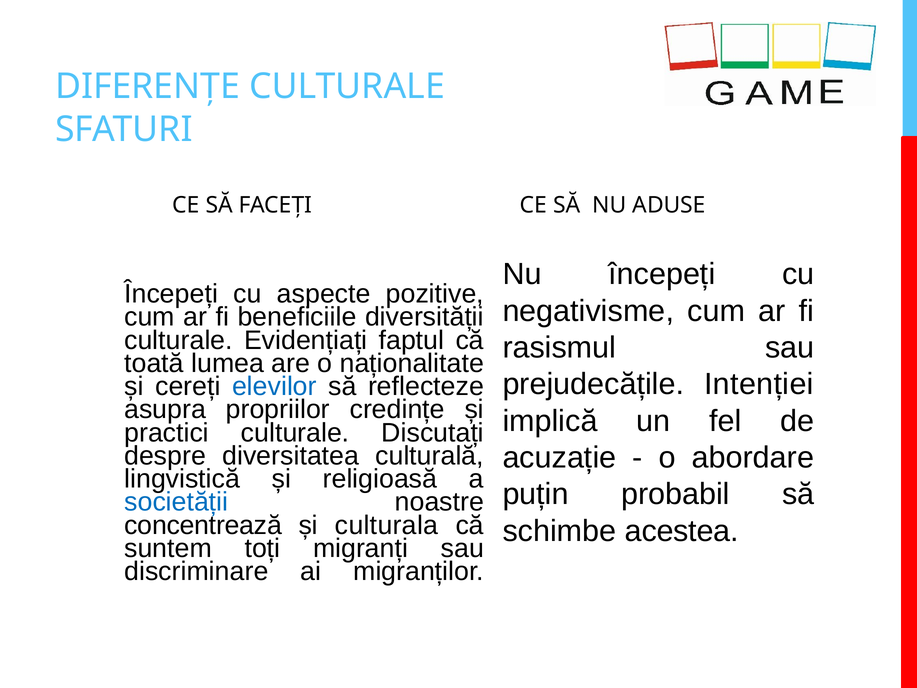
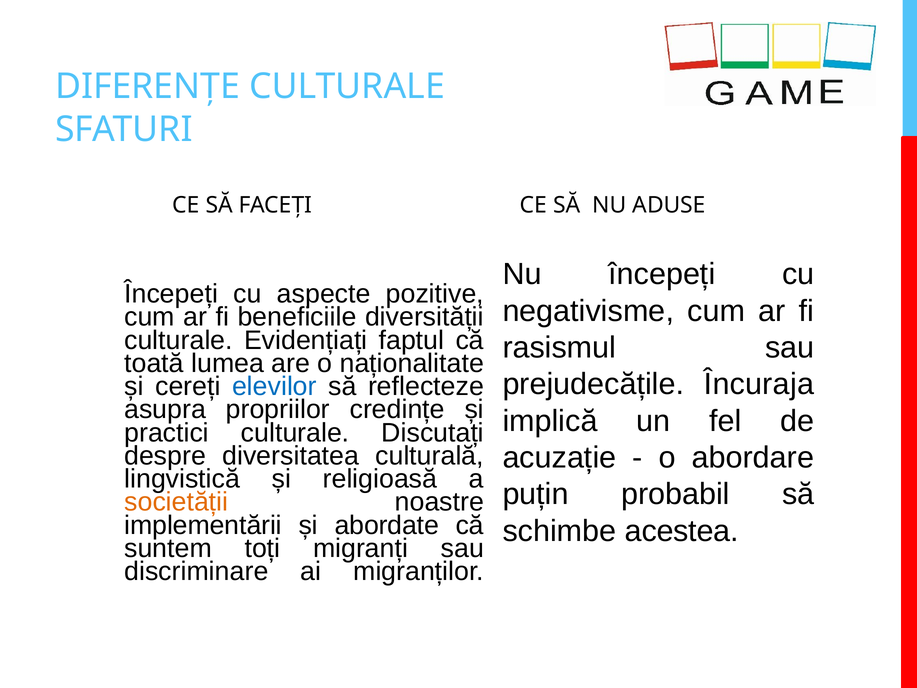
Intenției: Intenției -> Încuraja
societății colour: blue -> orange
concentrează: concentrează -> implementării
culturala: culturala -> abordate
